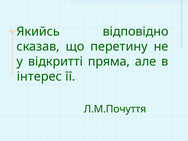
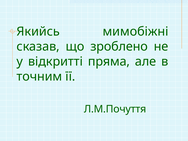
відповідно: відповідно -> мимобіжні
перетину: перетину -> зроблено
інтерес: інтерес -> точним
